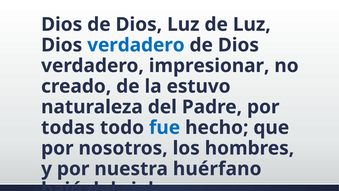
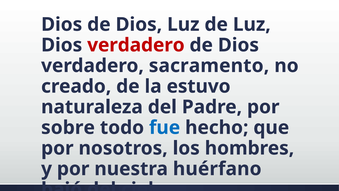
verdadero at (136, 45) colour: blue -> red
impresionar: impresionar -> sacramento
todas: todas -> sobre
